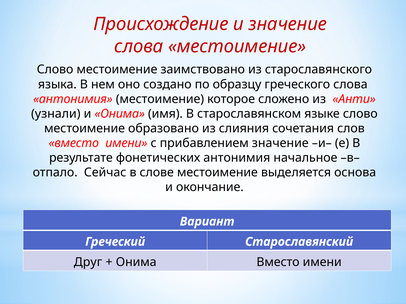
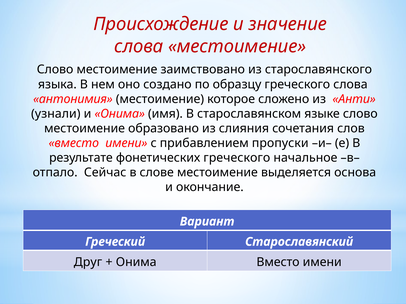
прибавлением значение: значение -> пропуски
фонетических антонимия: антонимия -> греческого
